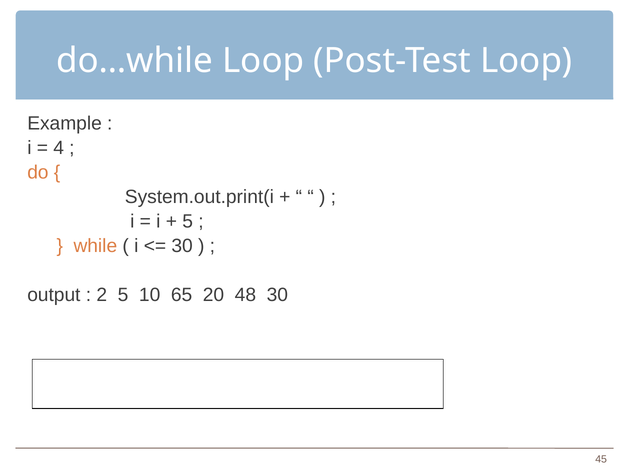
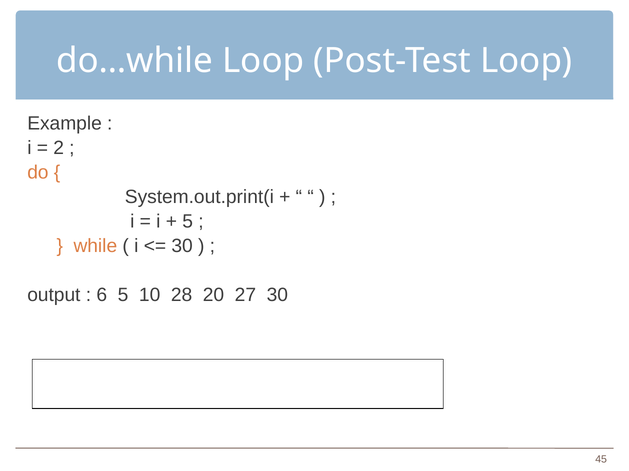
4: 4 -> 2
2: 2 -> 6
65: 65 -> 28
48: 48 -> 27
